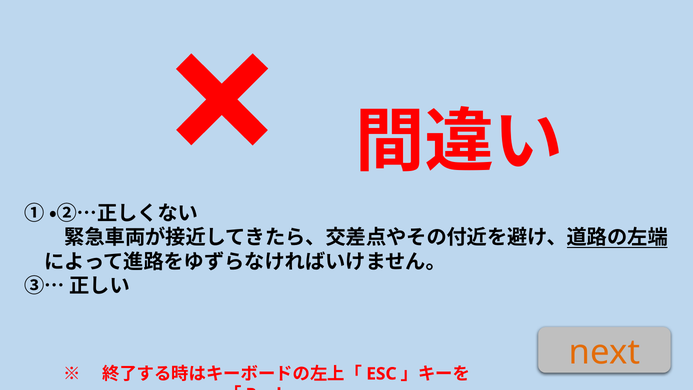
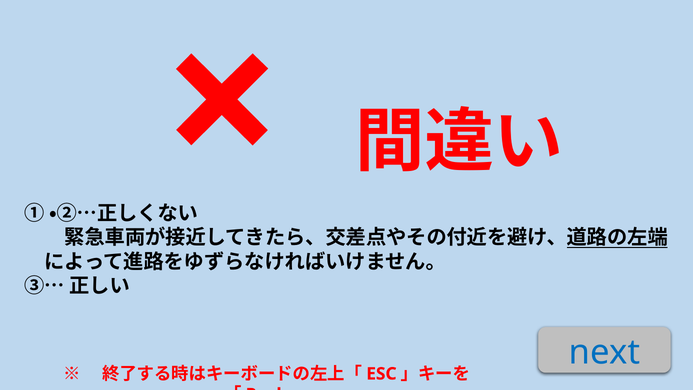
next colour: orange -> blue
